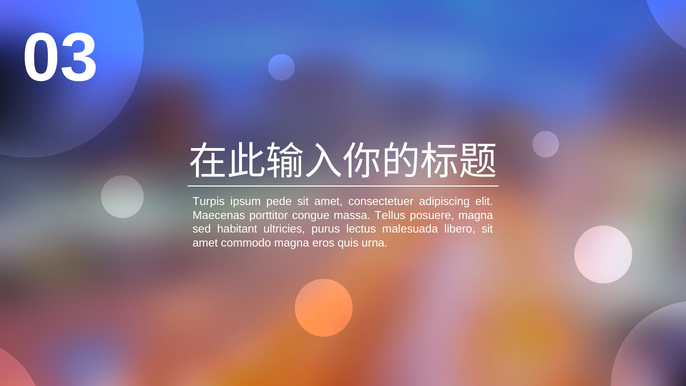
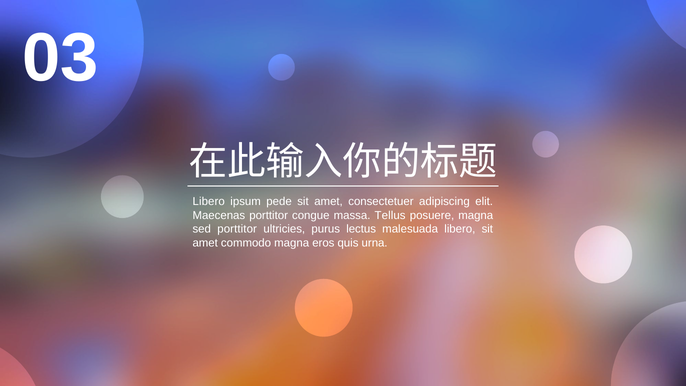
Turpis at (209, 202): Turpis -> Libero
sed habitant: habitant -> porttitor
